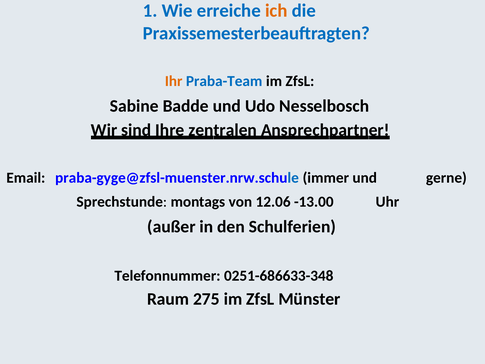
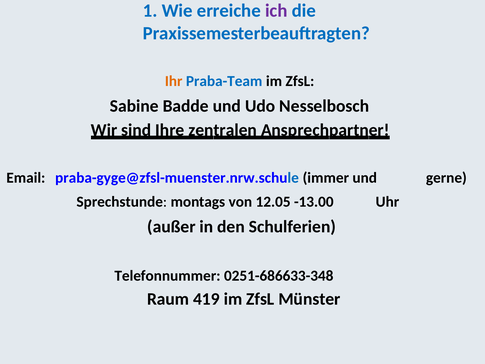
ich colour: orange -> purple
12.06: 12.06 -> 12.05
275: 275 -> 419
